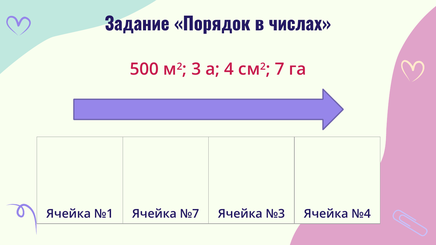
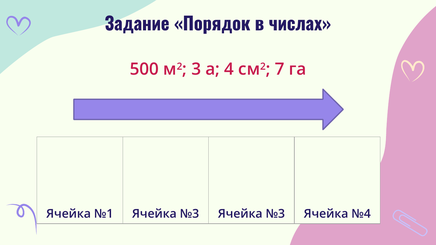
№1 Ячейка №7: №7 -> №3
